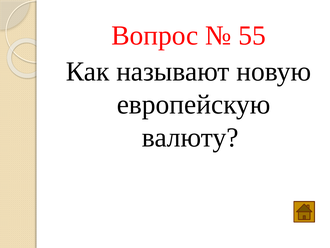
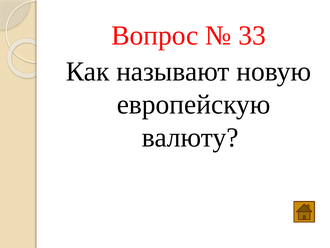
55: 55 -> 33
